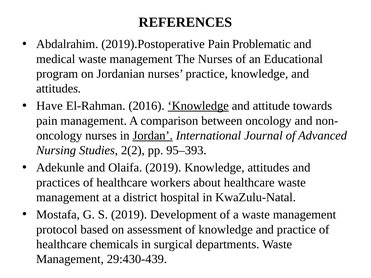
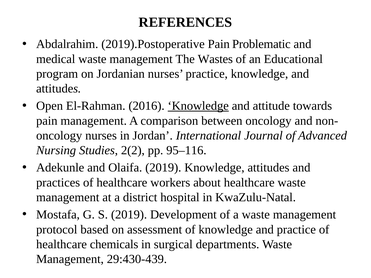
The Nurses: Nurses -> Wastes
Have: Have -> Open
Jordan underline: present -> none
95–393: 95–393 -> 95–116
